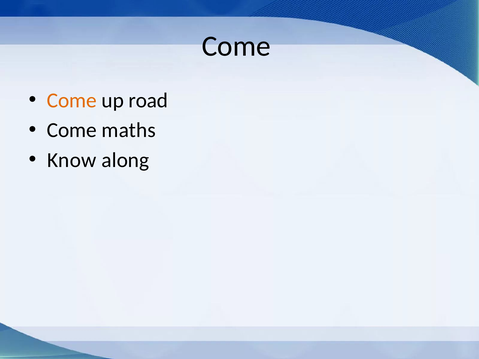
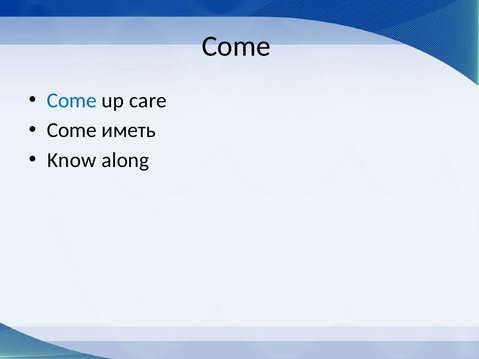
Come at (72, 100) colour: orange -> blue
road: road -> care
maths: maths -> иметь
